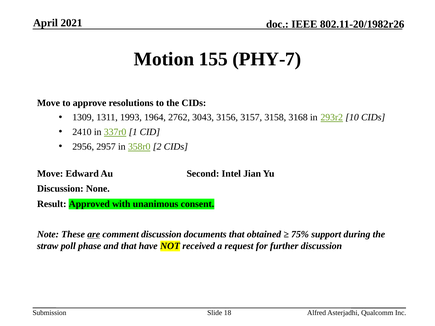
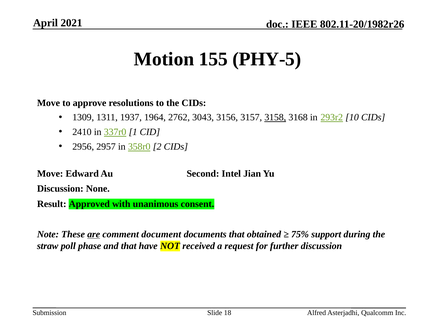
PHY-7: PHY-7 -> PHY-5
1993: 1993 -> 1937
3158 underline: none -> present
comment discussion: discussion -> document
